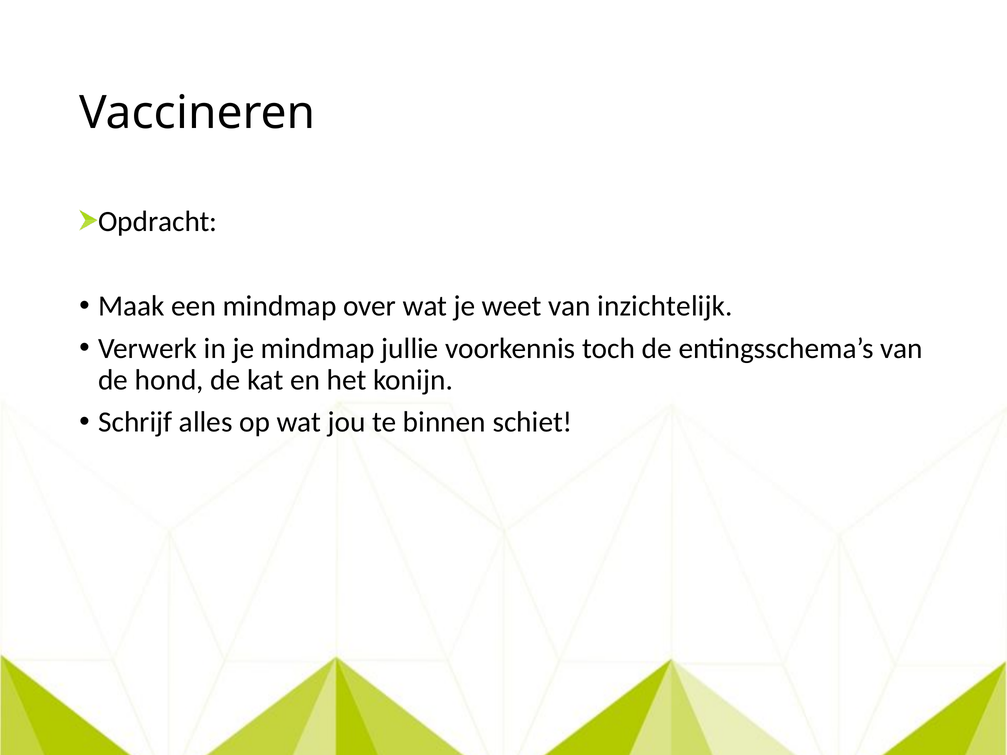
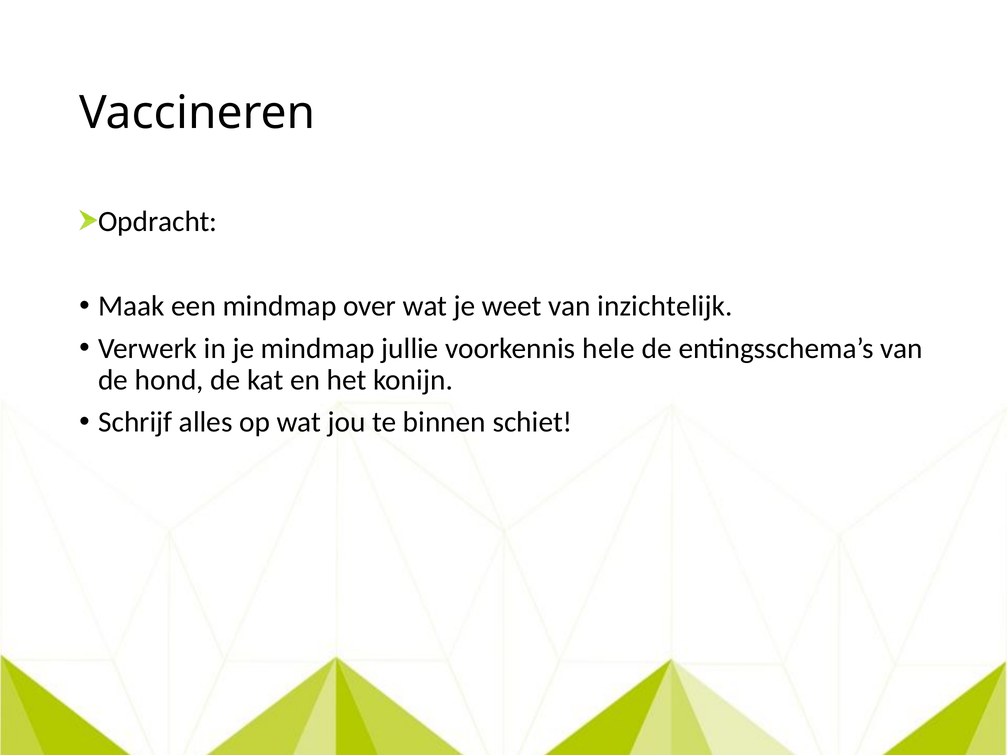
toch: toch -> hele
